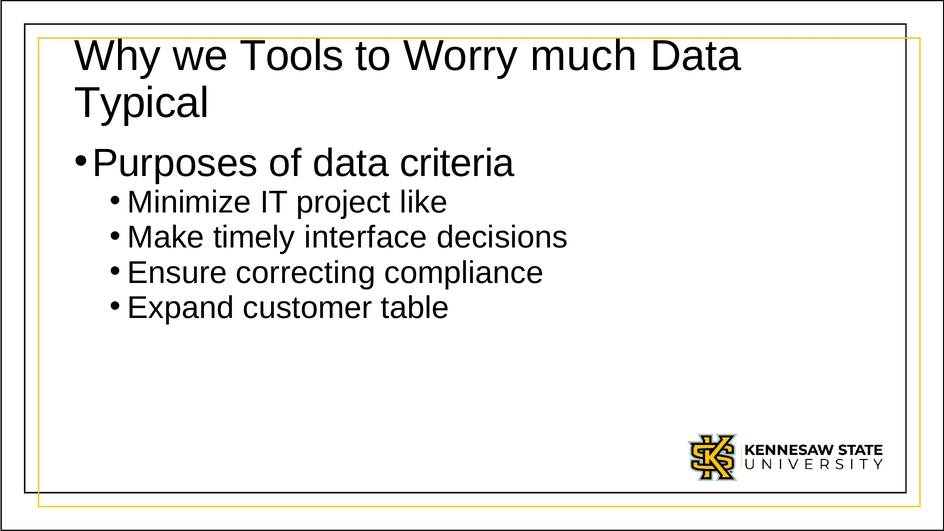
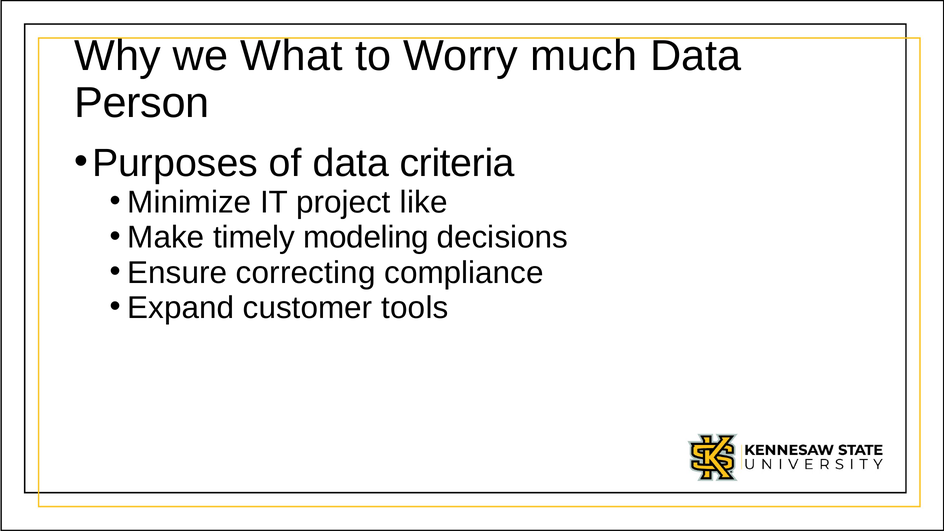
Tools: Tools -> What
Typical: Typical -> Person
interface: interface -> modeling
table: table -> tools
